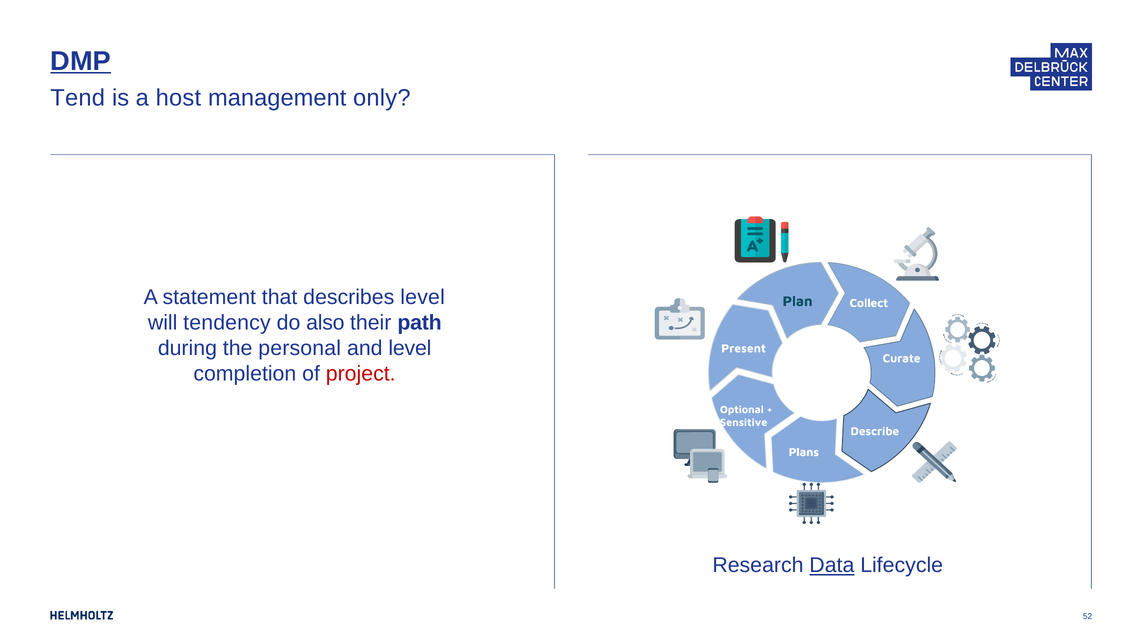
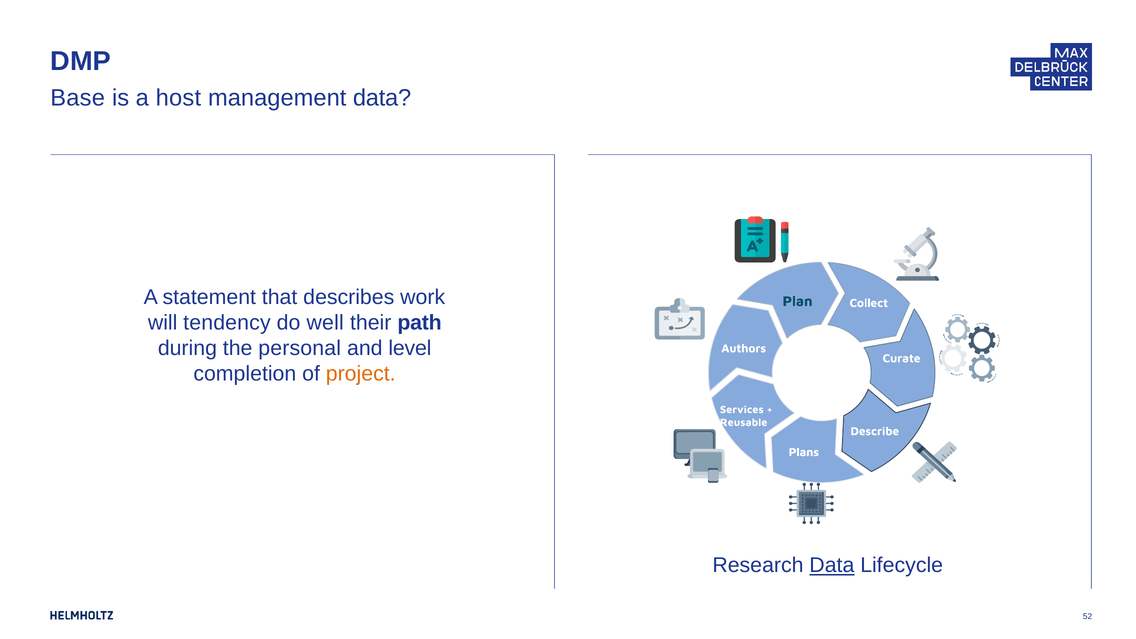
DMP underline: present -> none
Tend: Tend -> Base
management only: only -> data
describes level: level -> work
also: also -> well
Present: Present -> Authors
project colour: red -> orange
Optional: Optional -> Services
Sensitive: Sensitive -> Reusable
